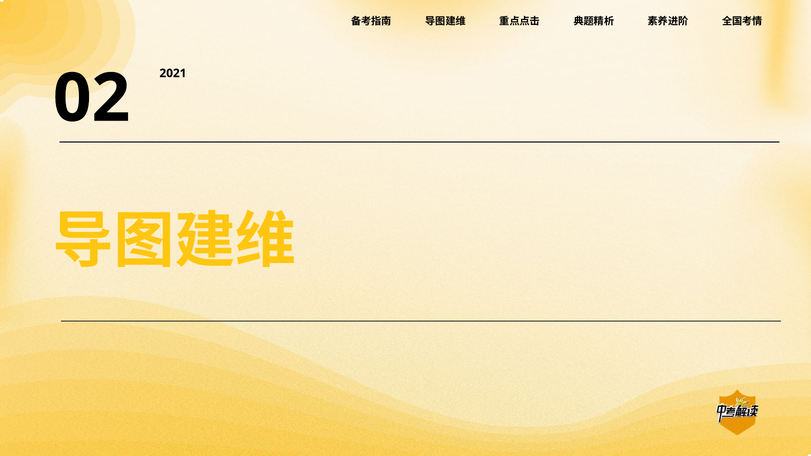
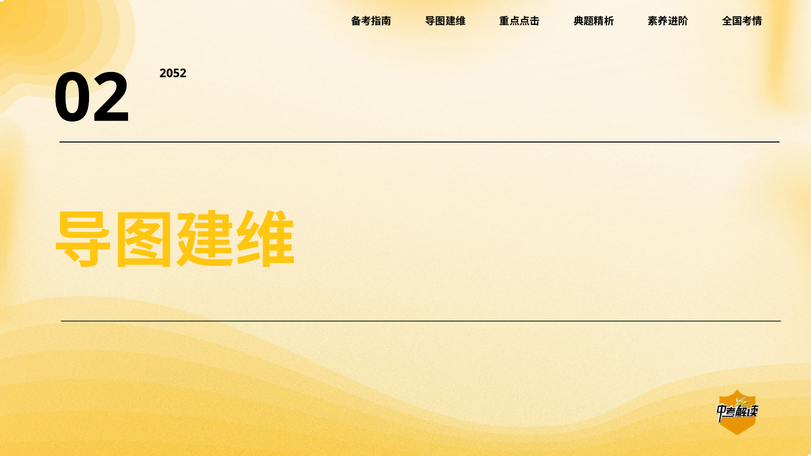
2021: 2021 -> 2052
